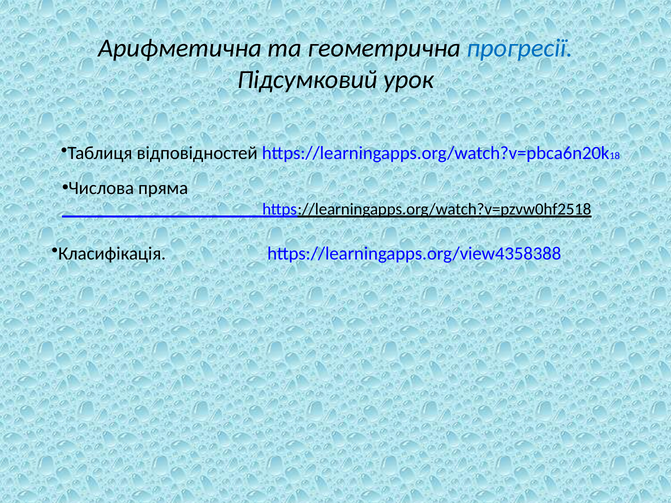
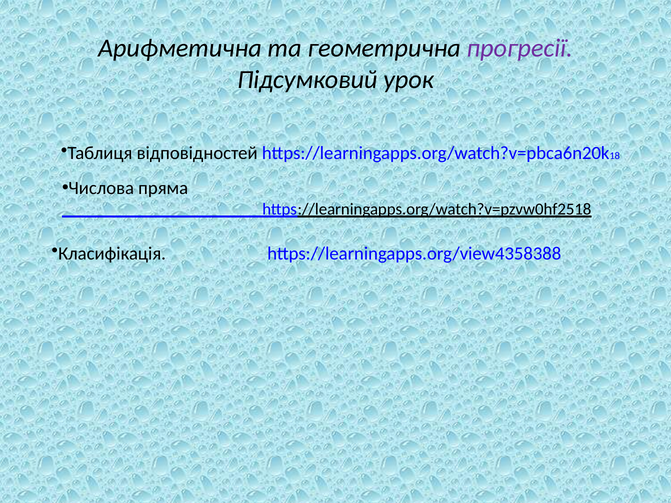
прогресії colour: blue -> purple
